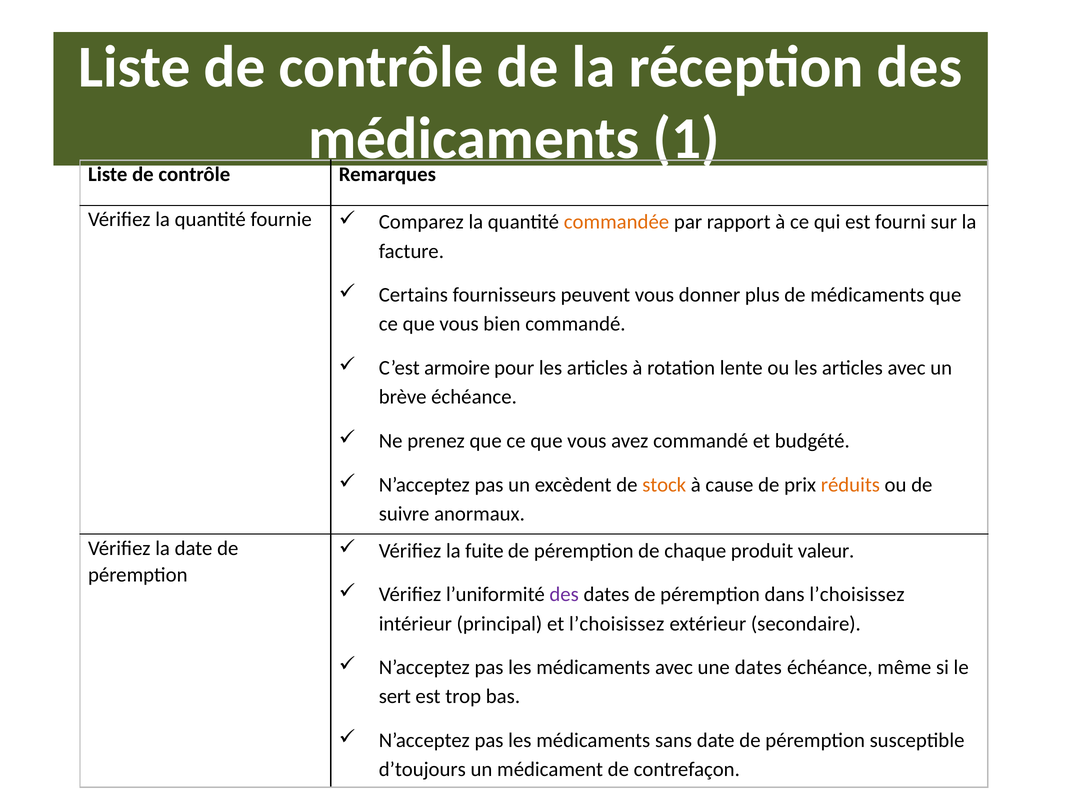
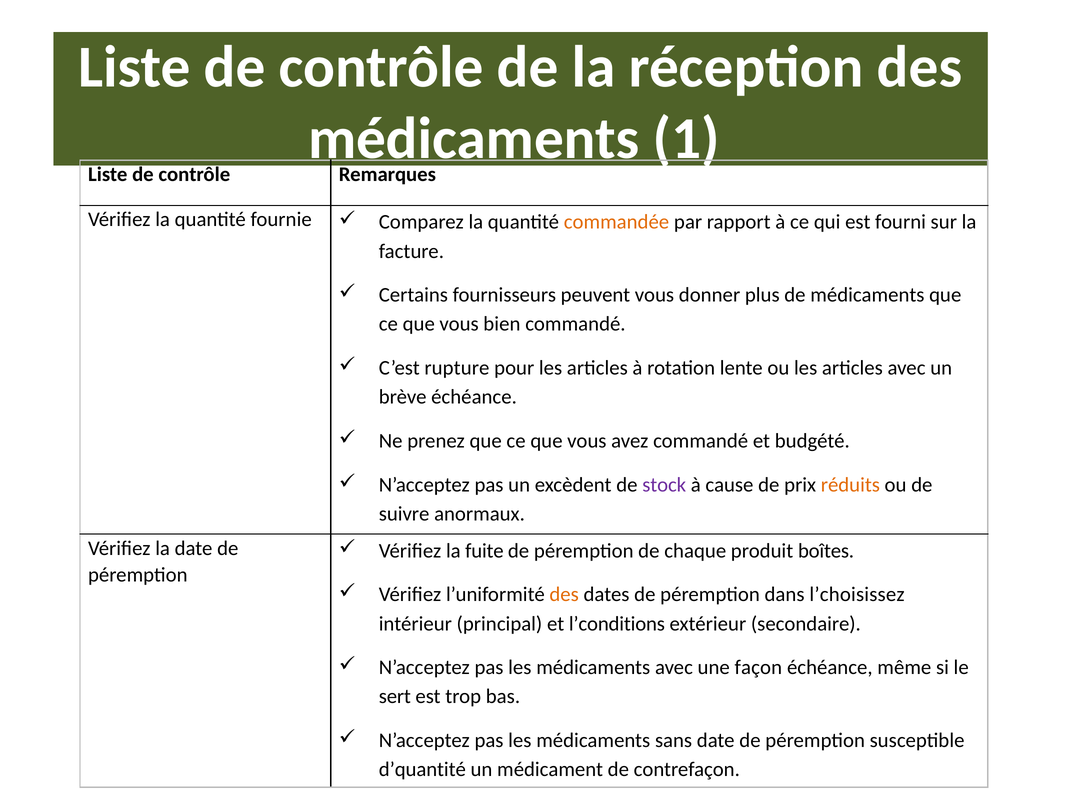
armoire: armoire -> rupture
stock colour: orange -> purple
valeur: valeur -> boîtes
des at (564, 595) colour: purple -> orange
et l’choisissez: l’choisissez -> l’conditions
une dates: dates -> façon
d’toujours: d’toujours -> d’quantité
